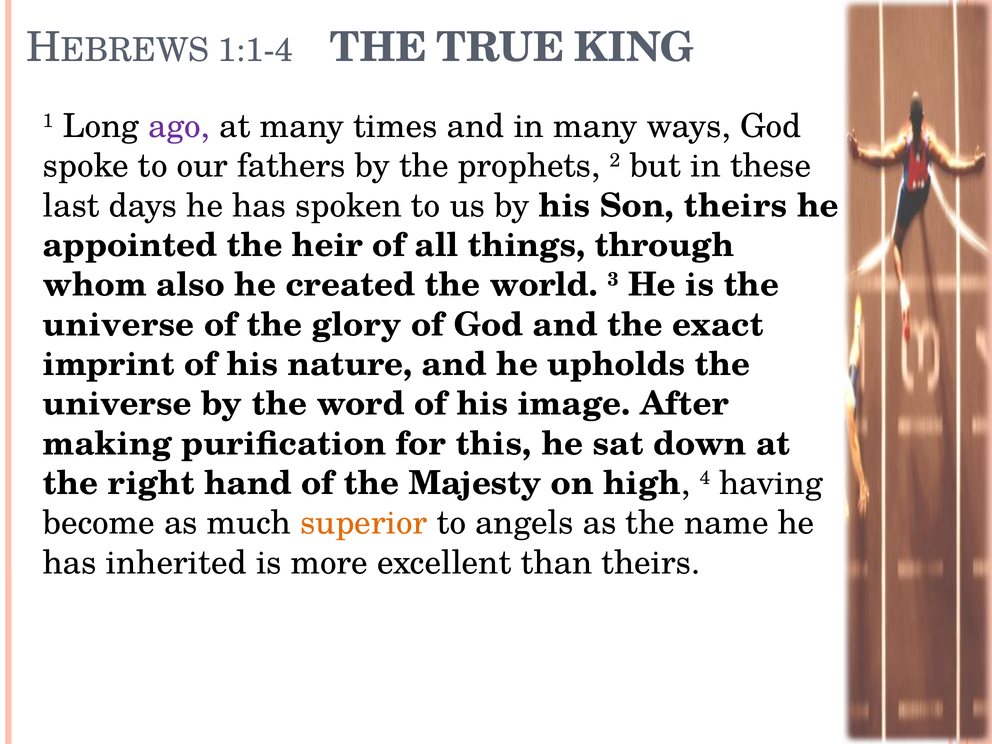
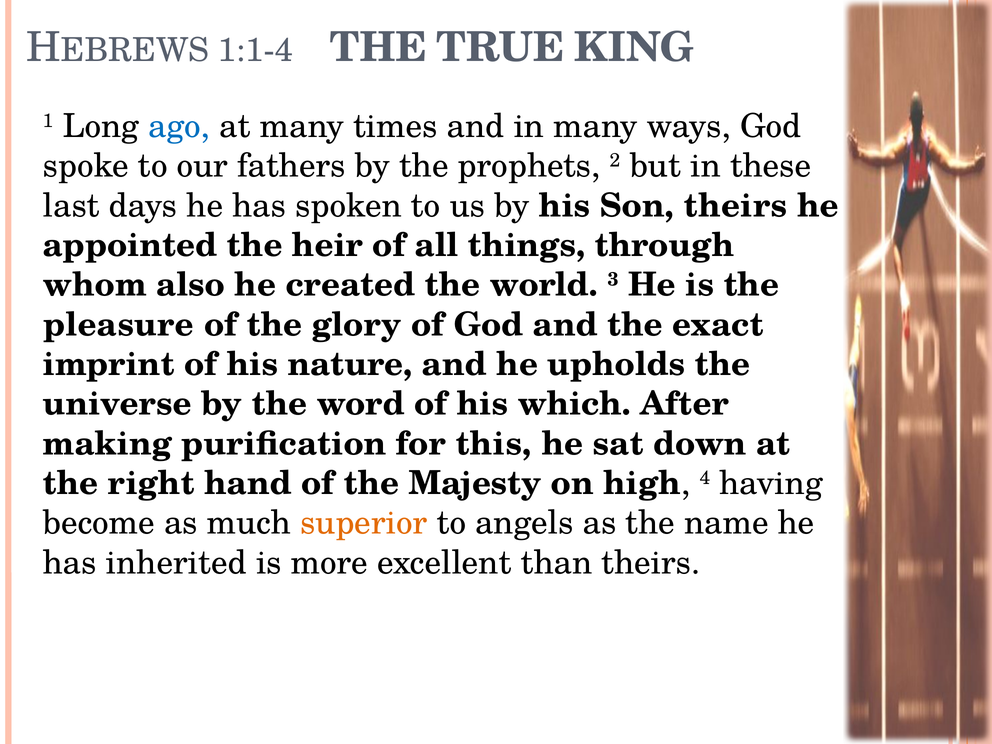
ago colour: purple -> blue
universe at (119, 325): universe -> pleasure
image: image -> which
